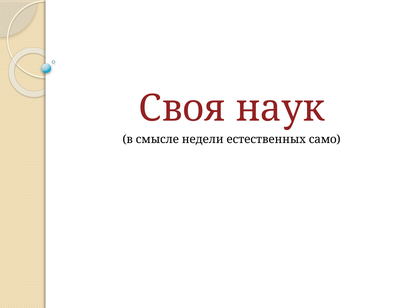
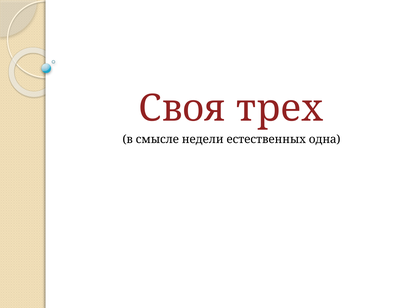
наук: наук -> трех
само: само -> одна
